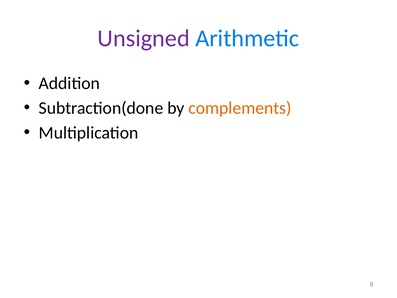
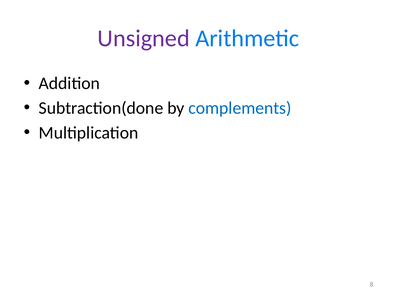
complements colour: orange -> blue
